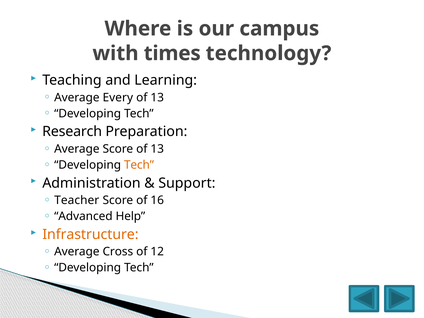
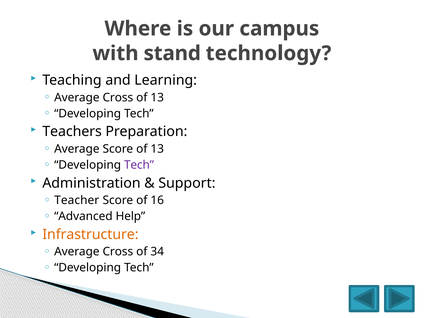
times: times -> stand
Every at (118, 98): Every -> Cross
Research: Research -> Teachers
Tech at (139, 165) colour: orange -> purple
12: 12 -> 34
